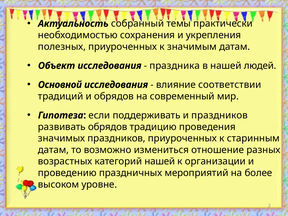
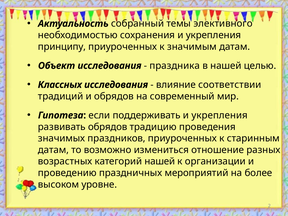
практически: практически -> элективного
полезных: полезных -> принципу
людей: людей -> целью
Основной: Основной -> Классных
поддерживать и праздников: праздников -> укрепления
